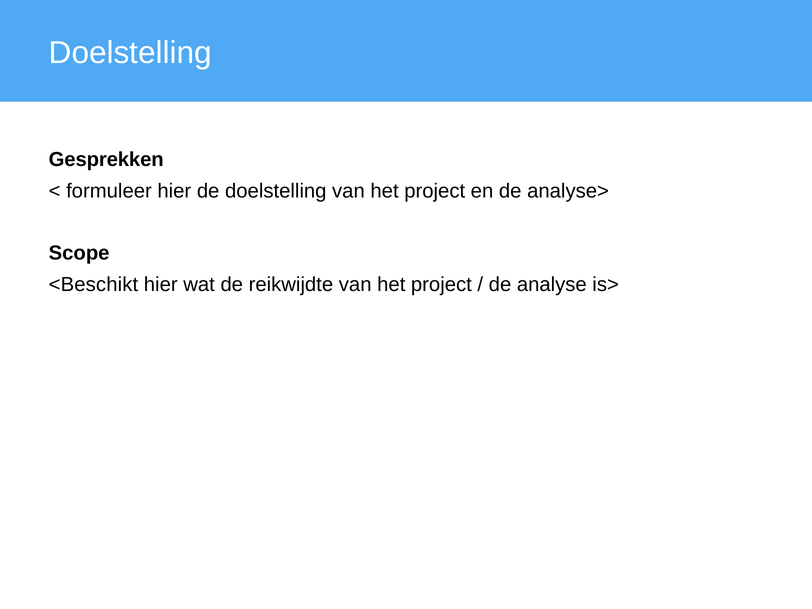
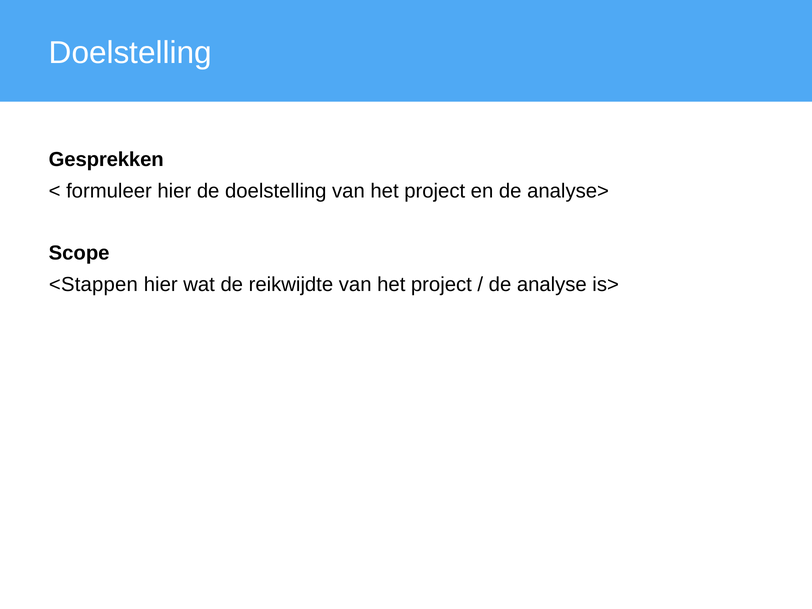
<Beschikt: <Beschikt -> <Stappen
